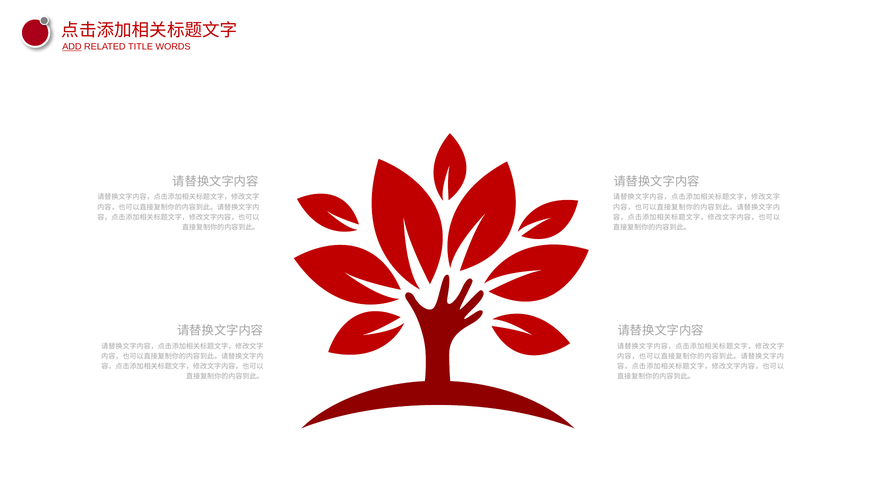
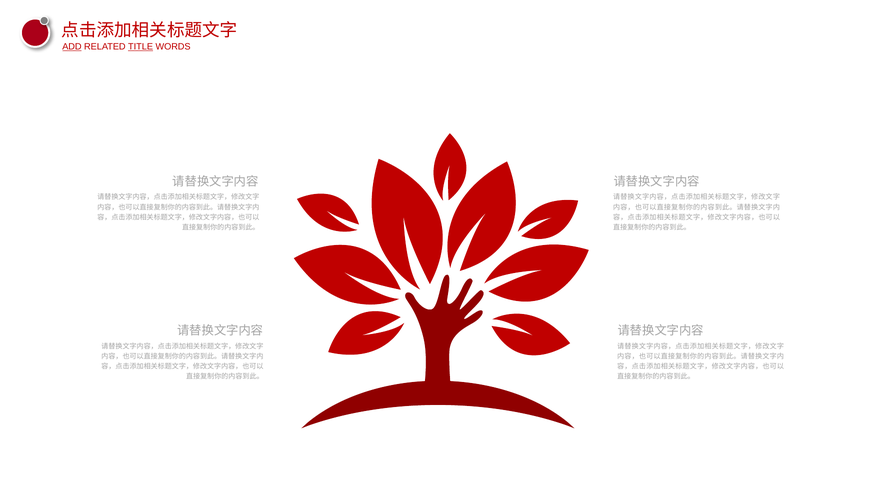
TITLE underline: none -> present
